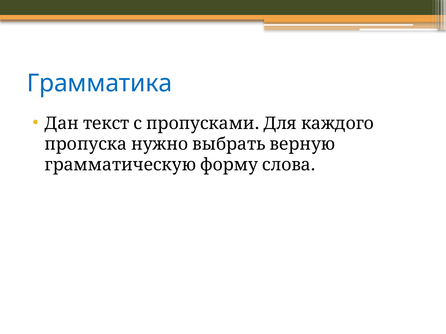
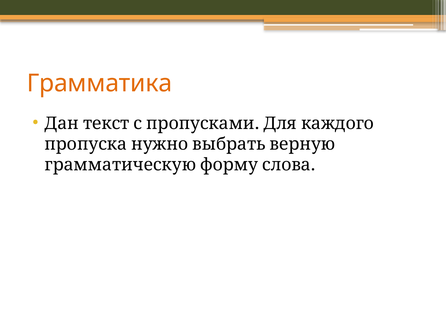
Грамматика colour: blue -> orange
